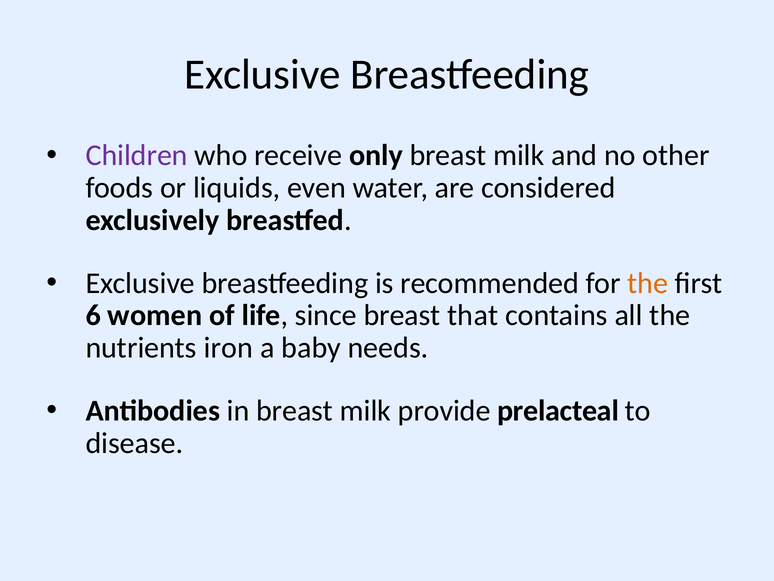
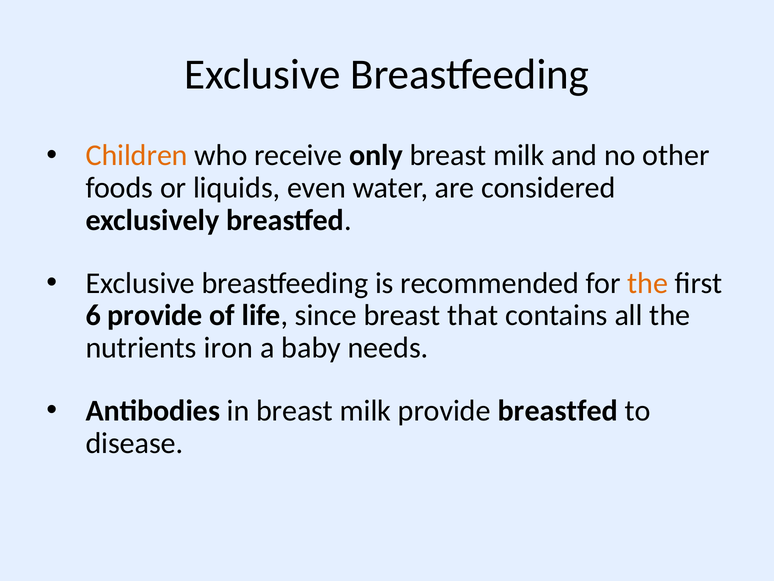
Children colour: purple -> orange
6 women: women -> provide
provide prelacteal: prelacteal -> breastfed
